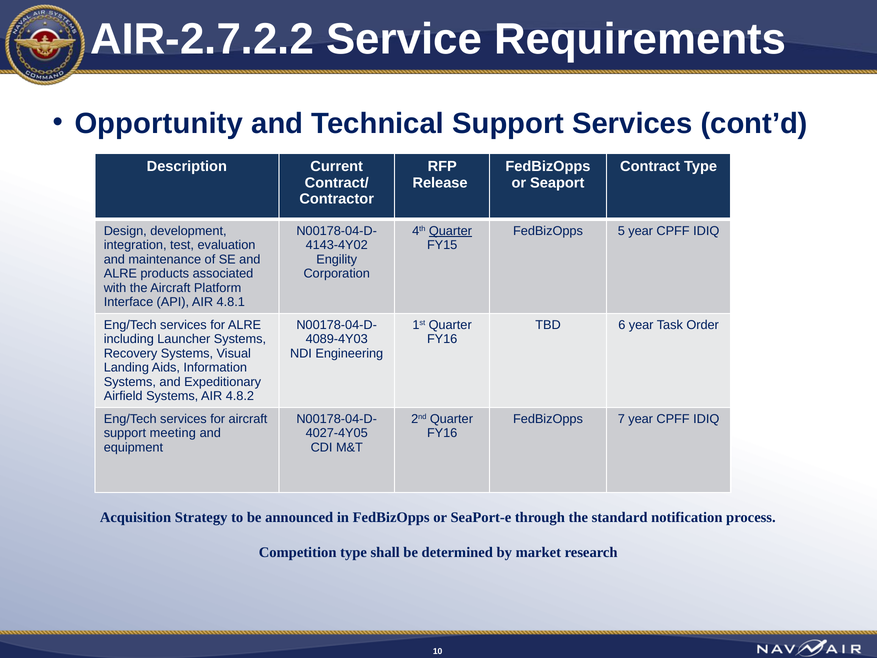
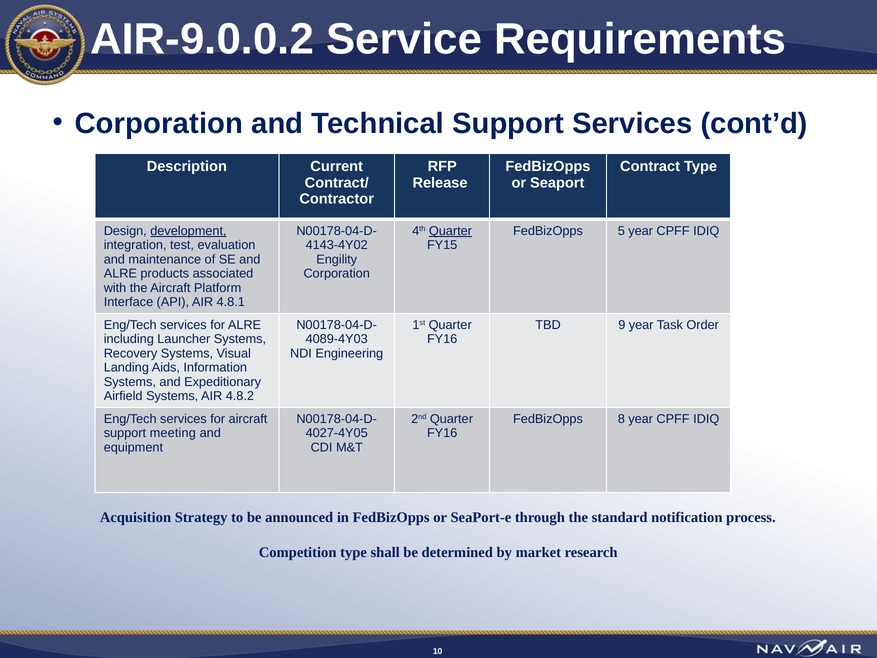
AIR-2.7.2.2: AIR-2.7.2.2 -> AIR-9.0.0.2
Opportunity at (159, 123): Opportunity -> Corporation
development underline: none -> present
6: 6 -> 9
7: 7 -> 8
